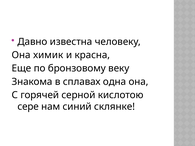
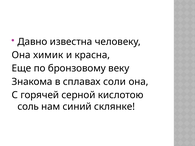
одна: одна -> соли
сере: сере -> соль
